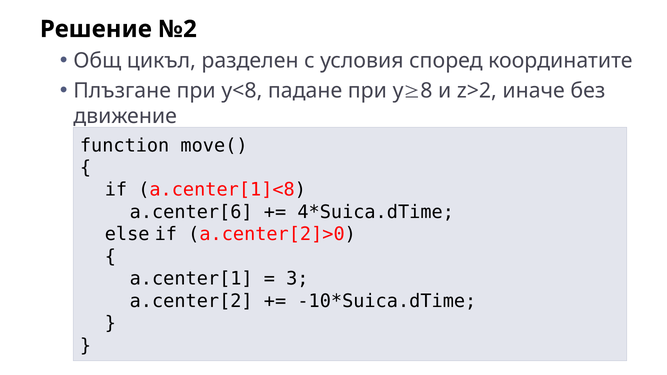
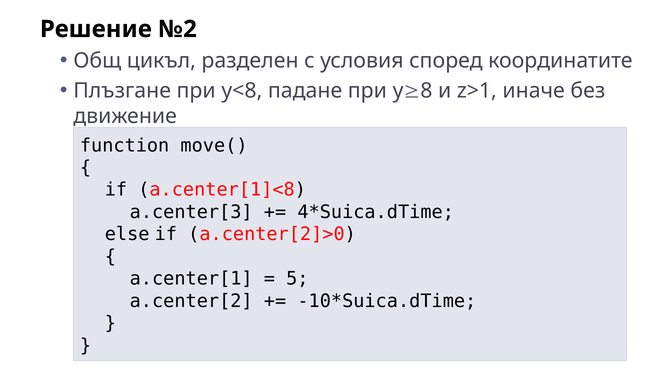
z>2: z>2 -> z>1
a.center[6: a.center[6 -> a.center[3
3: 3 -> 5
